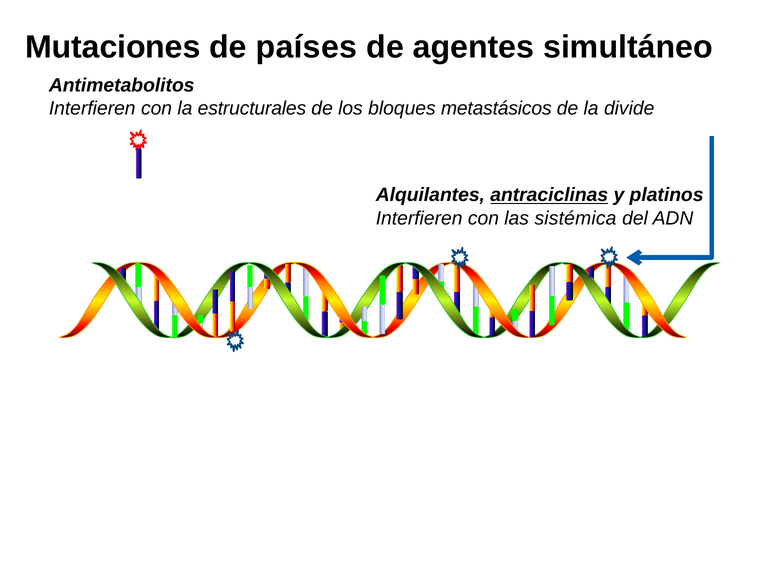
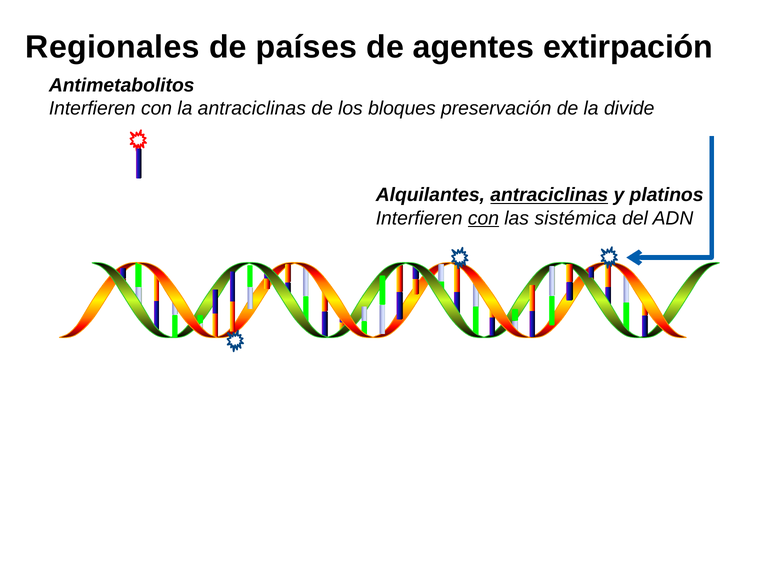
Mutaciones: Mutaciones -> Regionales
simultáneo: simultáneo -> extirpación
la estructurales: estructurales -> antraciclinas
metastásicos: metastásicos -> preservación
con at (483, 218) underline: none -> present
